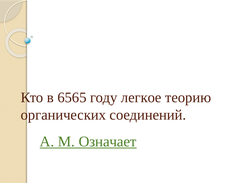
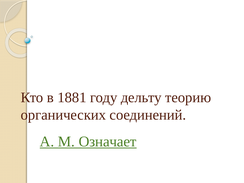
6565: 6565 -> 1881
легкое: легкое -> дельту
